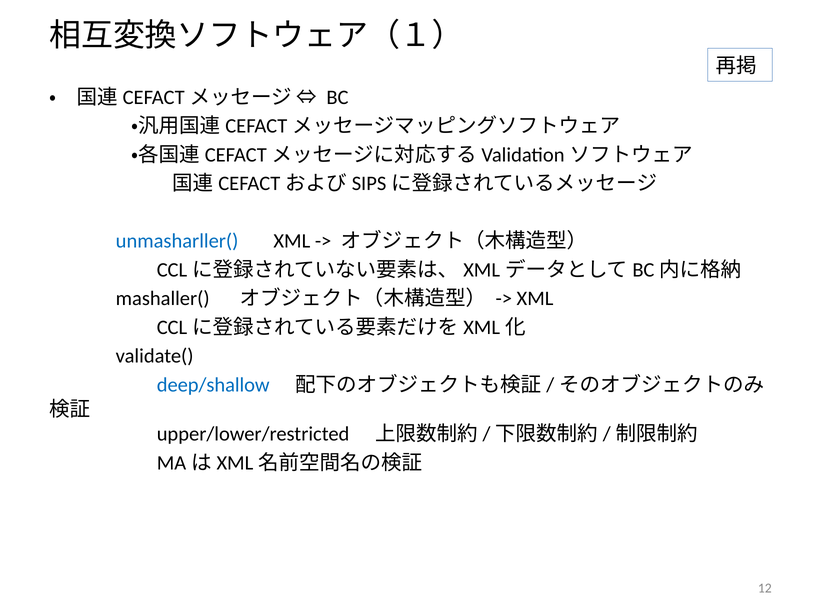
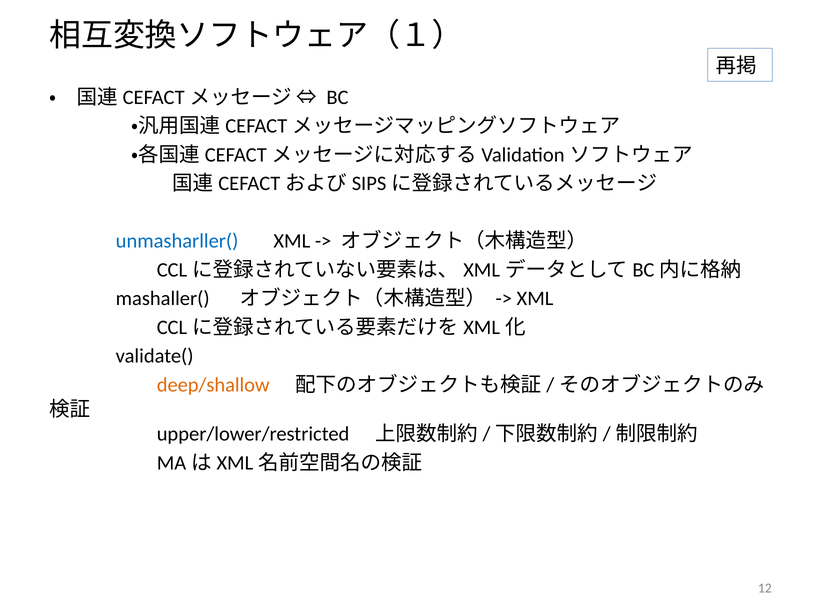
deep/shallow colour: blue -> orange
